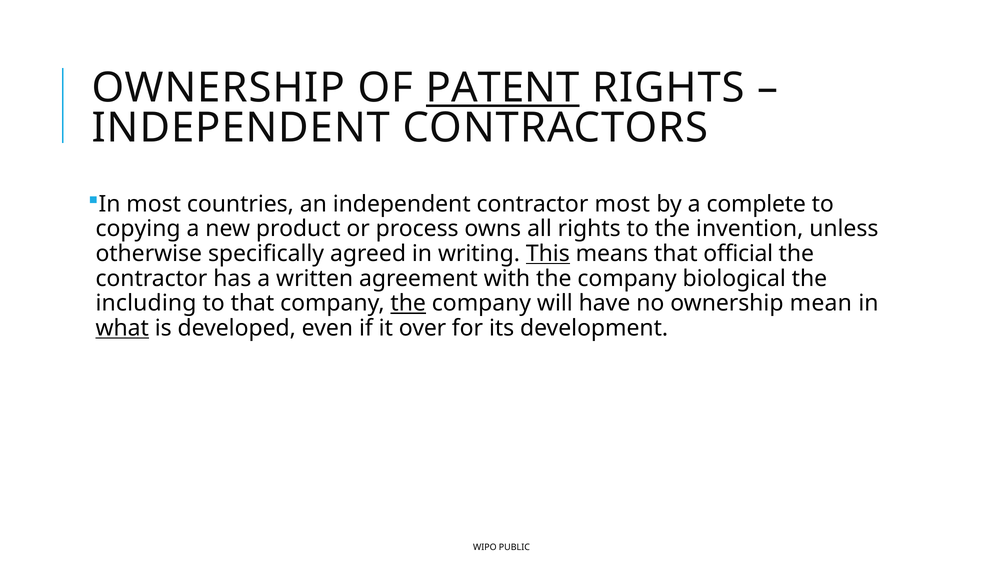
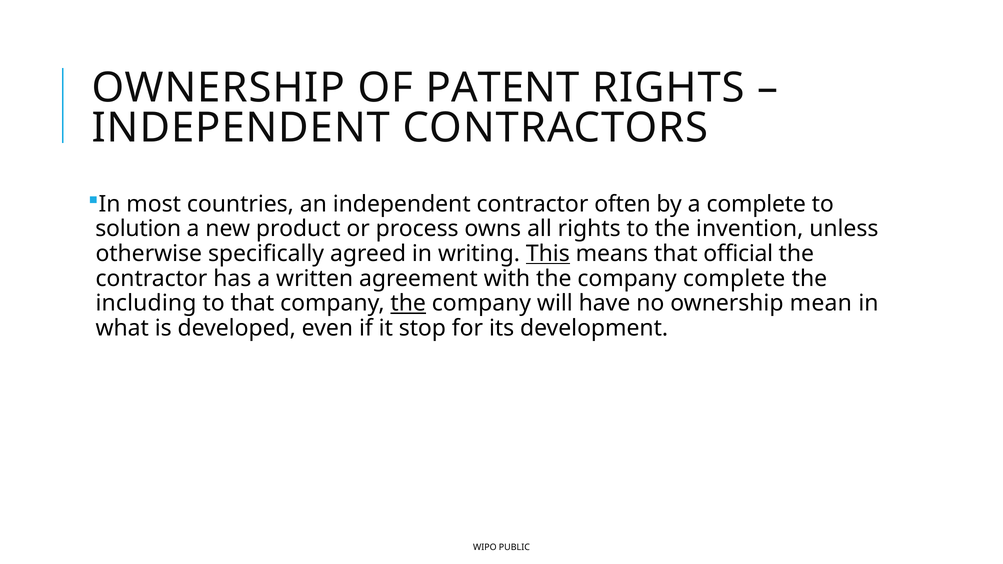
PATENT underline: present -> none
contractor most: most -> often
copying: copying -> solution
company biological: biological -> complete
what underline: present -> none
over: over -> stop
